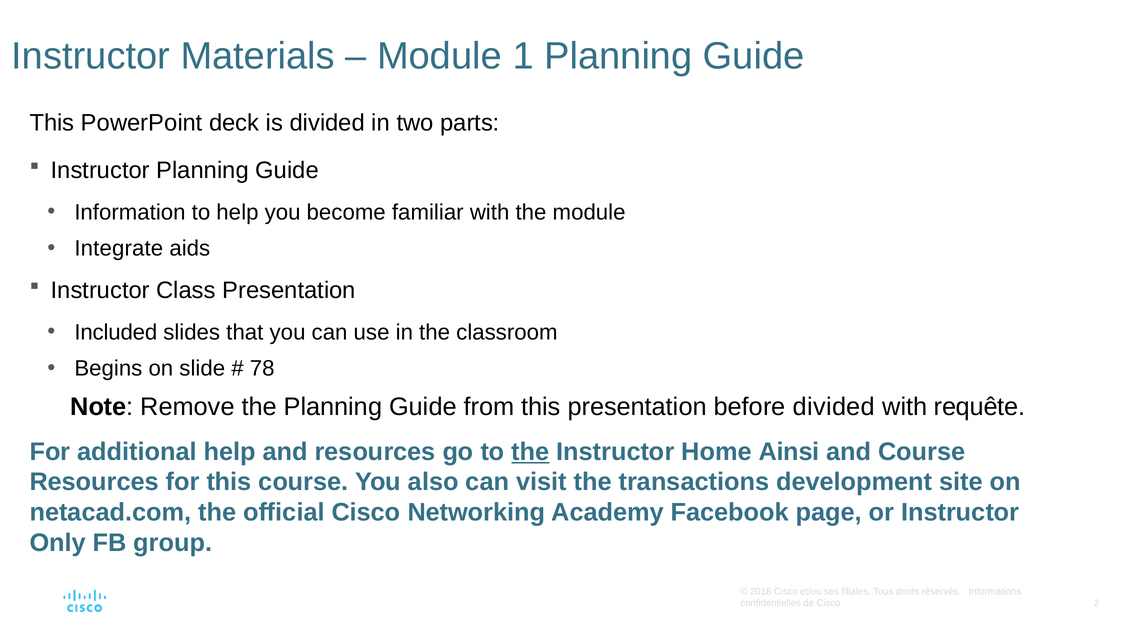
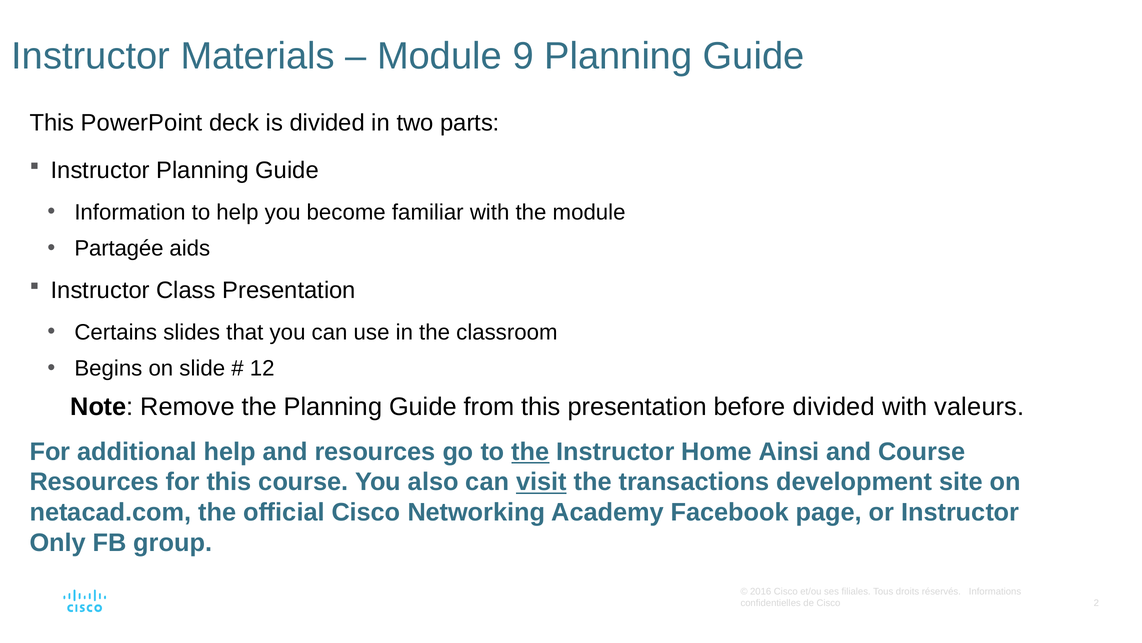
1: 1 -> 9
Integrate: Integrate -> Partagée
Included: Included -> Certains
78: 78 -> 12
requête: requête -> valeurs
visit underline: none -> present
